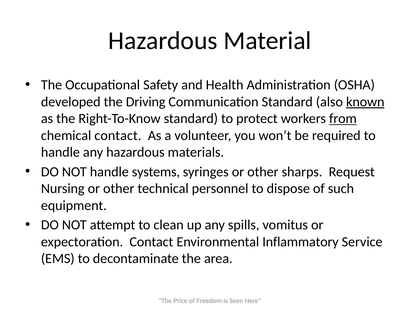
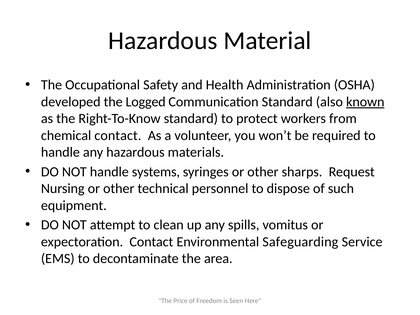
Driving: Driving -> Logged
from underline: present -> none
Inflammatory: Inflammatory -> Safeguarding
